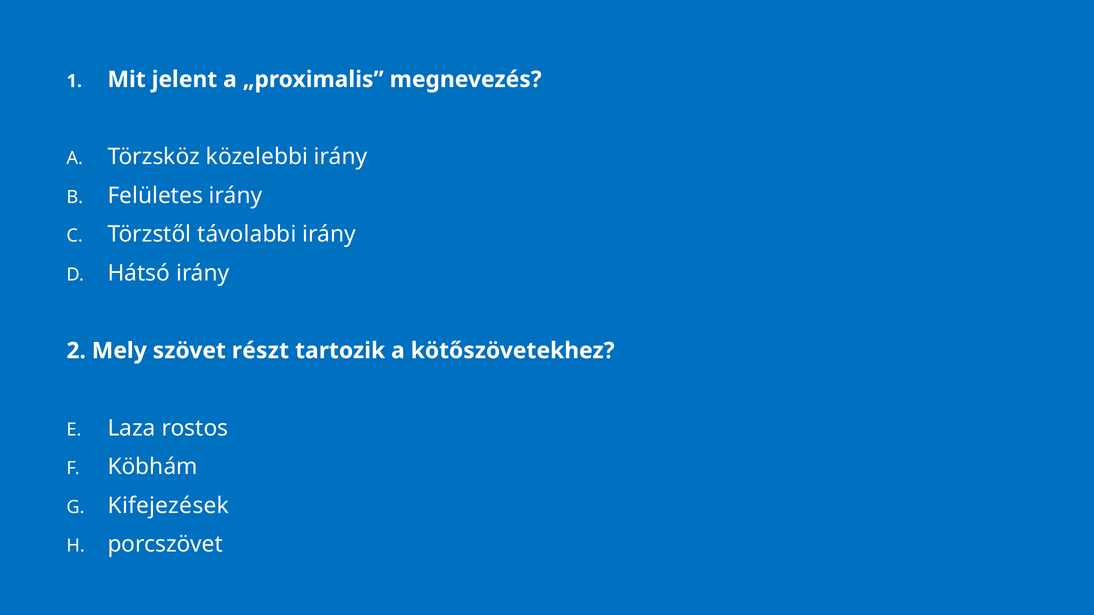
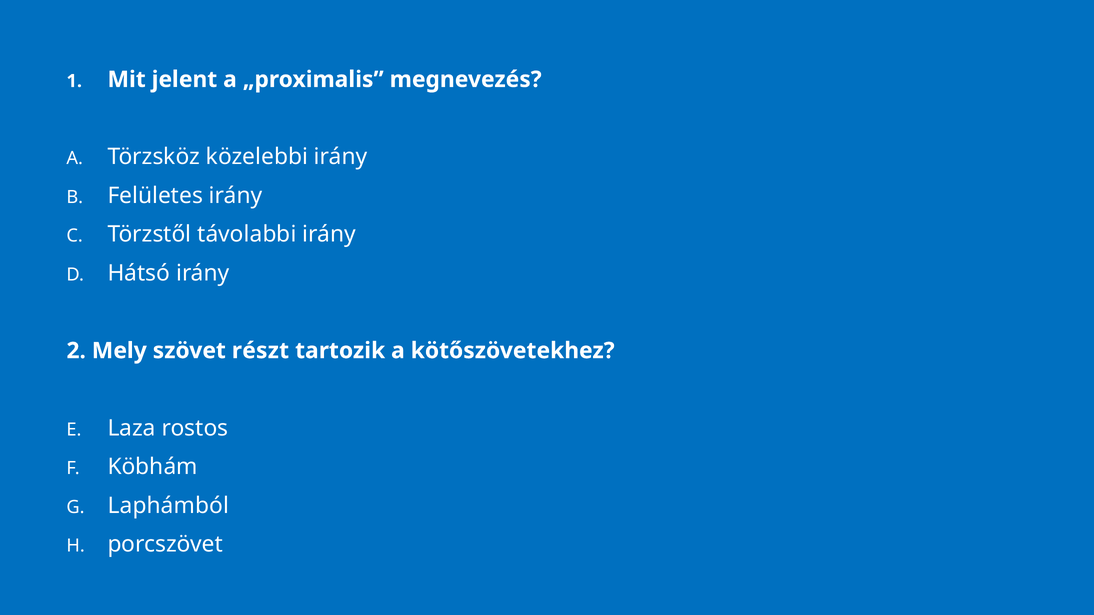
Kifejezések: Kifejezések -> Laphámból
